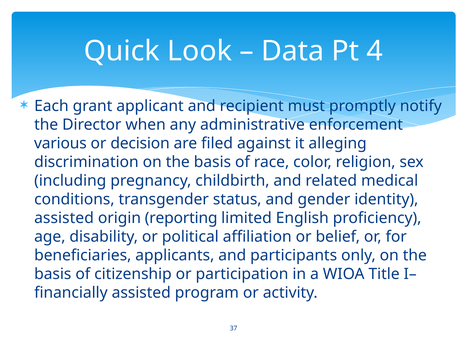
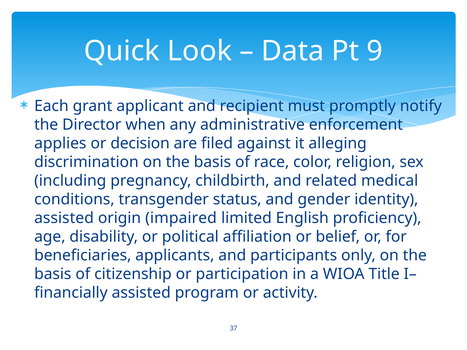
4: 4 -> 9
various: various -> applies
reporting: reporting -> impaired
